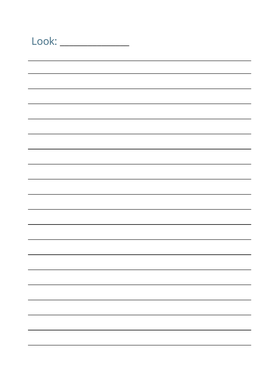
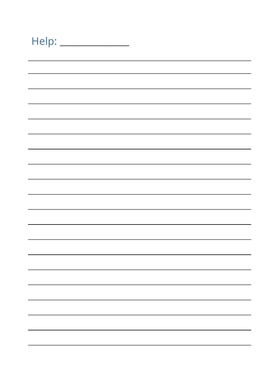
Look: Look -> Help
